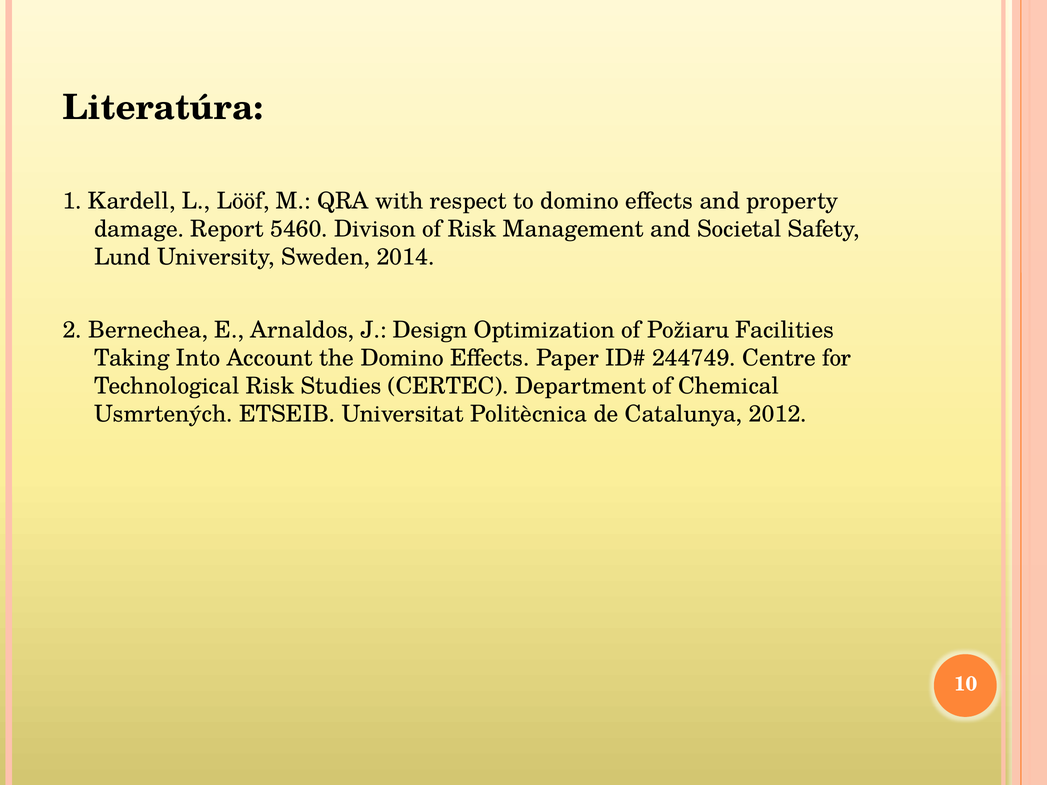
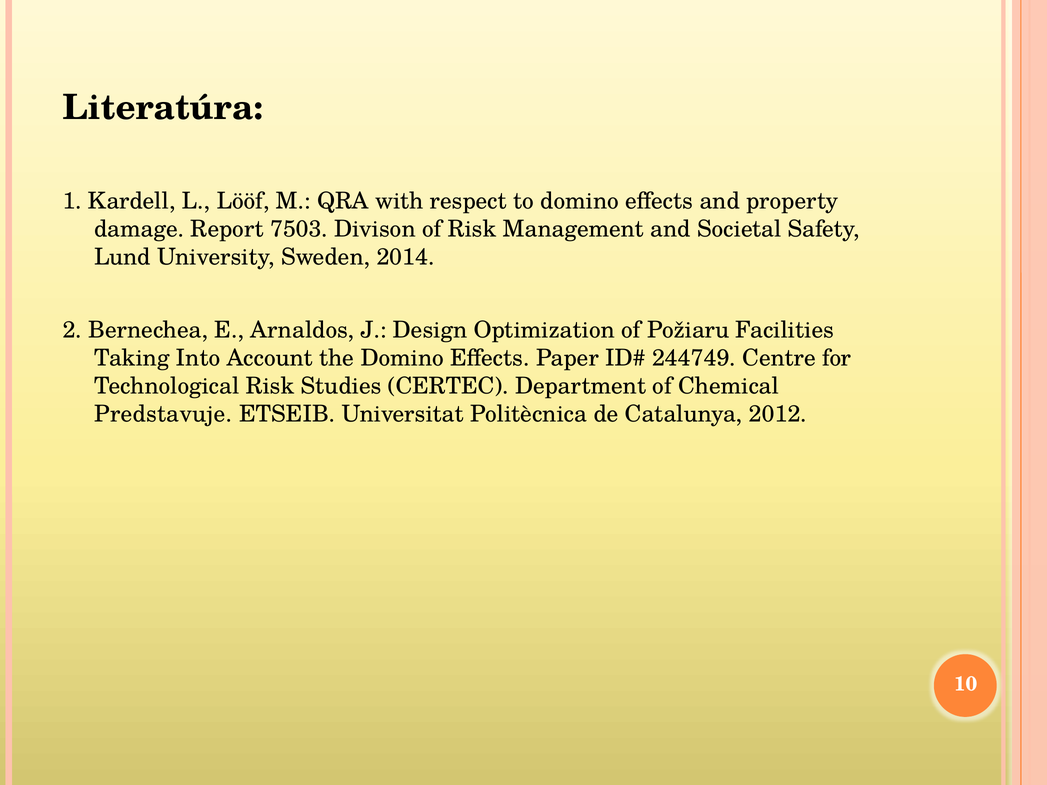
5460: 5460 -> 7503
Usmrtených: Usmrtených -> Predstavuje
